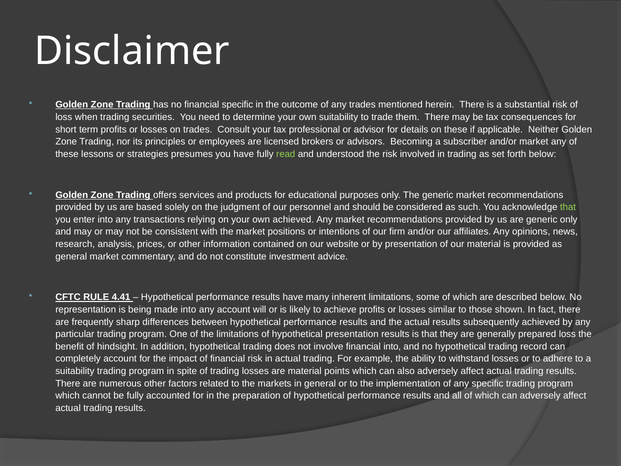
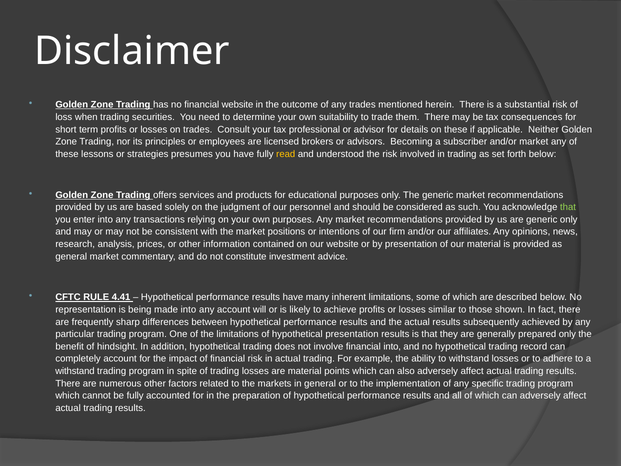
financial specific: specific -> website
read colour: light green -> yellow
own achieved: achieved -> purposes
prepared loss: loss -> only
suitability at (75, 371): suitability -> withstand
